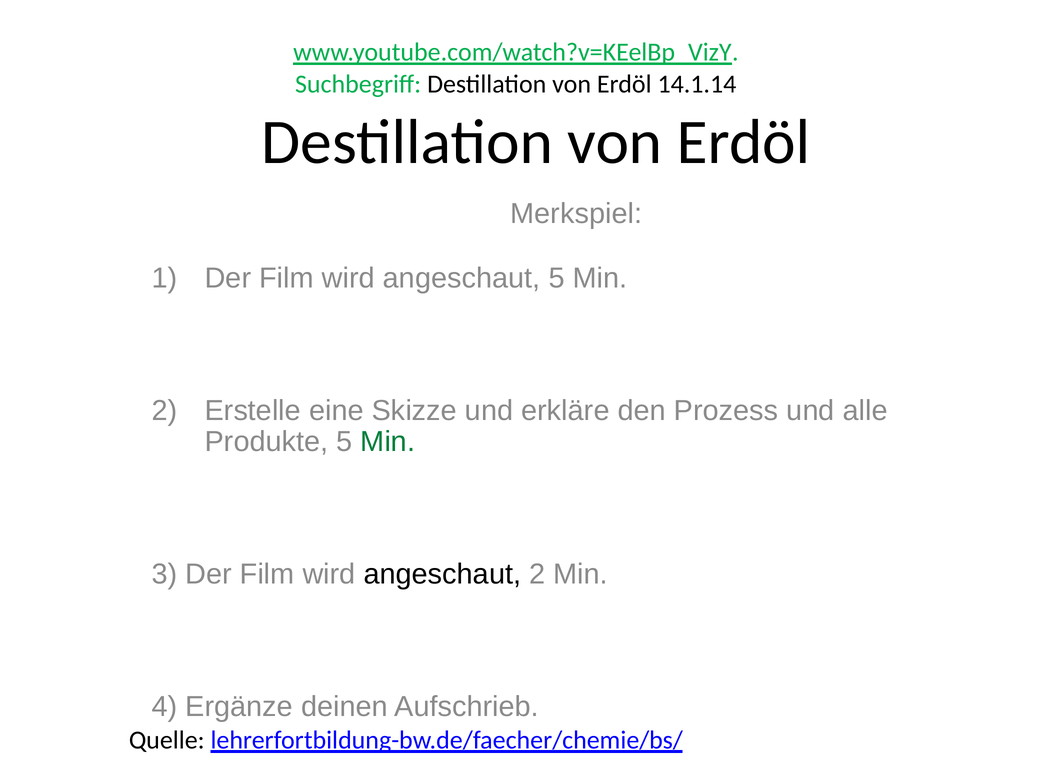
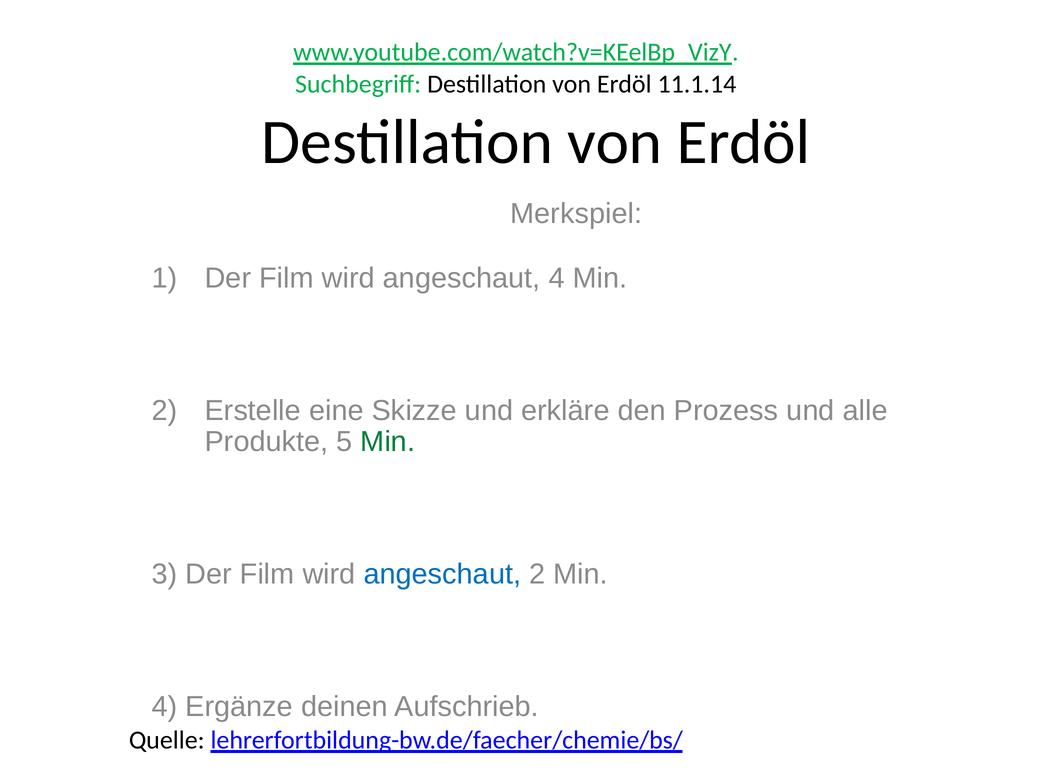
14.1.14: 14.1.14 -> 11.1.14
angeschaut 5: 5 -> 4
angeschaut at (442, 574) colour: black -> blue
